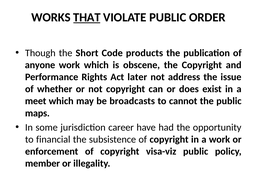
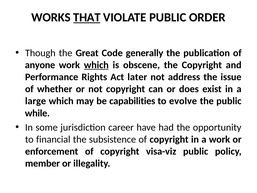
Short: Short -> Great
products: products -> generally
which at (96, 65) underline: none -> present
meet: meet -> large
broadcasts: broadcasts -> capabilities
cannot: cannot -> evolve
maps: maps -> while
